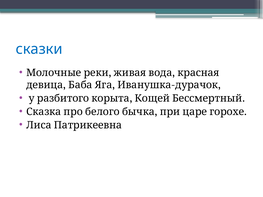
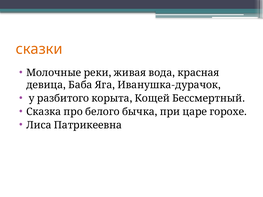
сказки colour: blue -> orange
